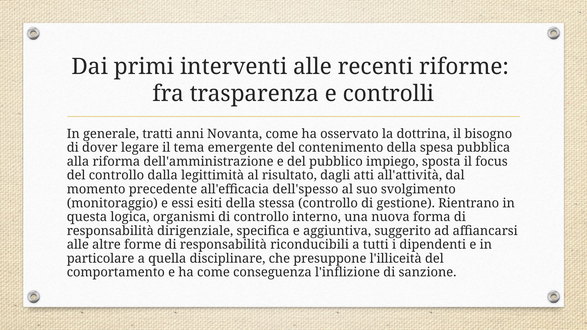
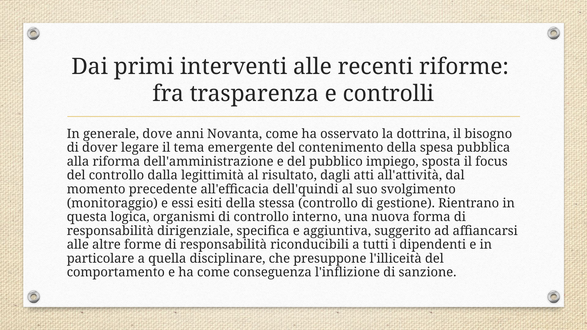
tratti: tratti -> dove
dell'spesso: dell'spesso -> dell'quindi
